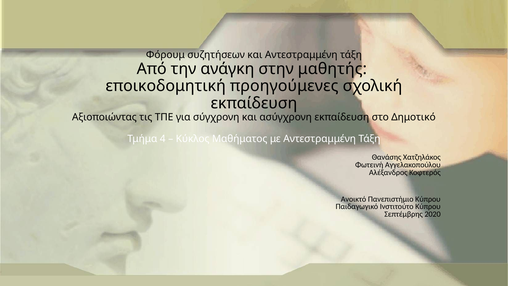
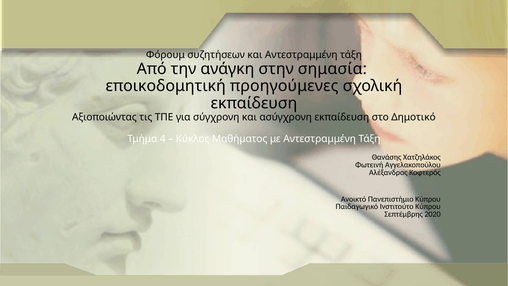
μαθητής: μαθητής -> σημασία
